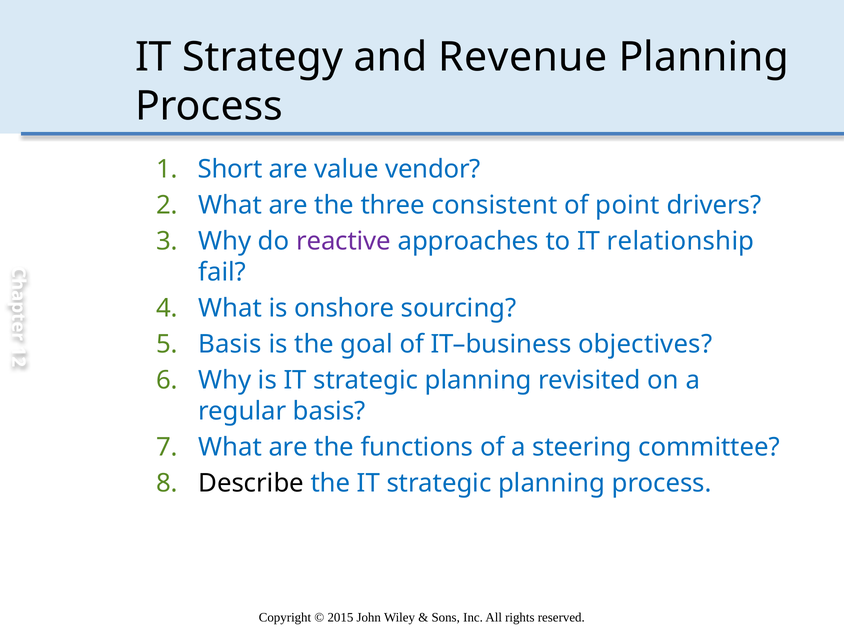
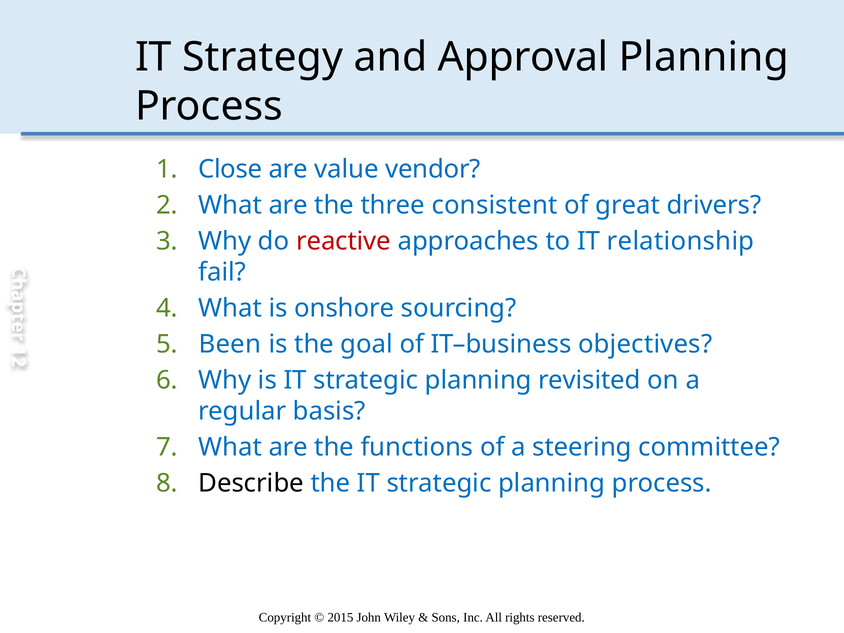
Revenue: Revenue -> Approval
Short: Short -> Close
point: point -> great
reactive colour: purple -> red
Basis at (230, 344): Basis -> Been
